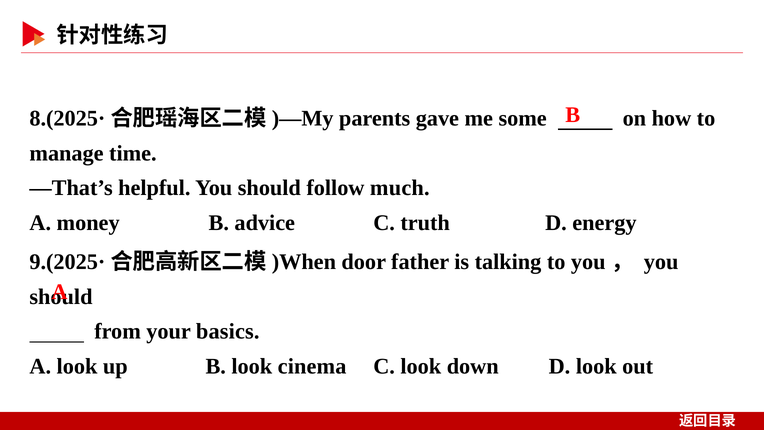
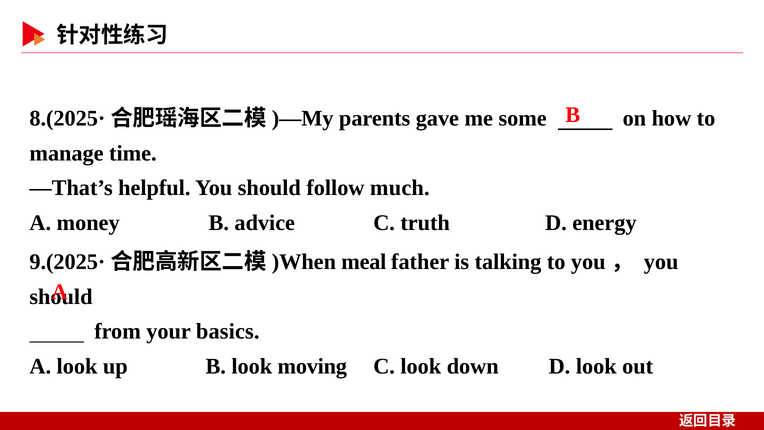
door: door -> meal
cinema: cinema -> moving
